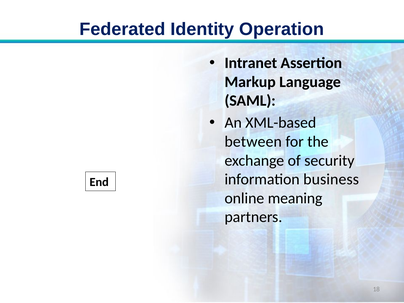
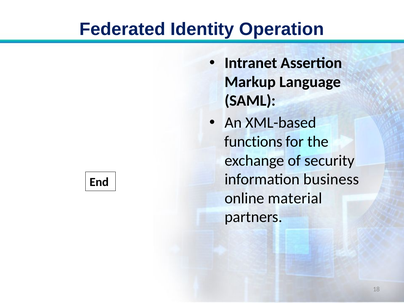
between: between -> functions
meaning: meaning -> material
